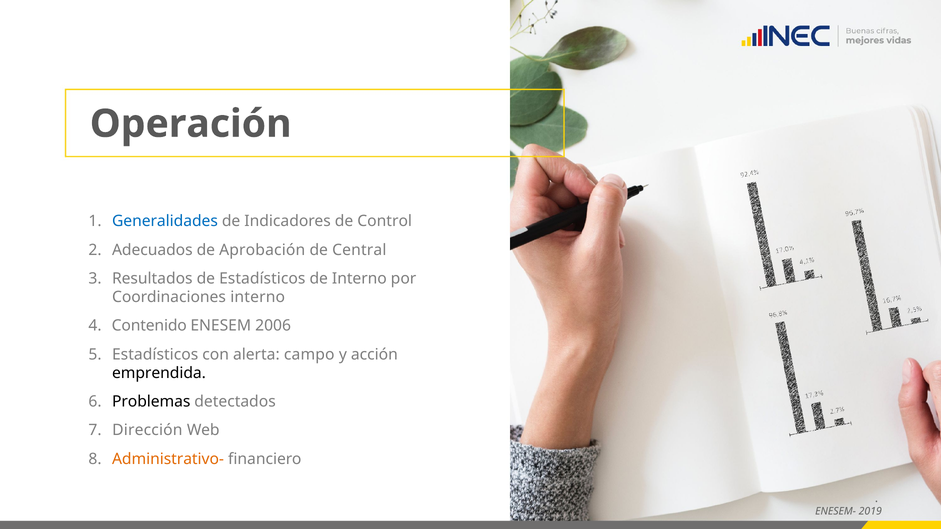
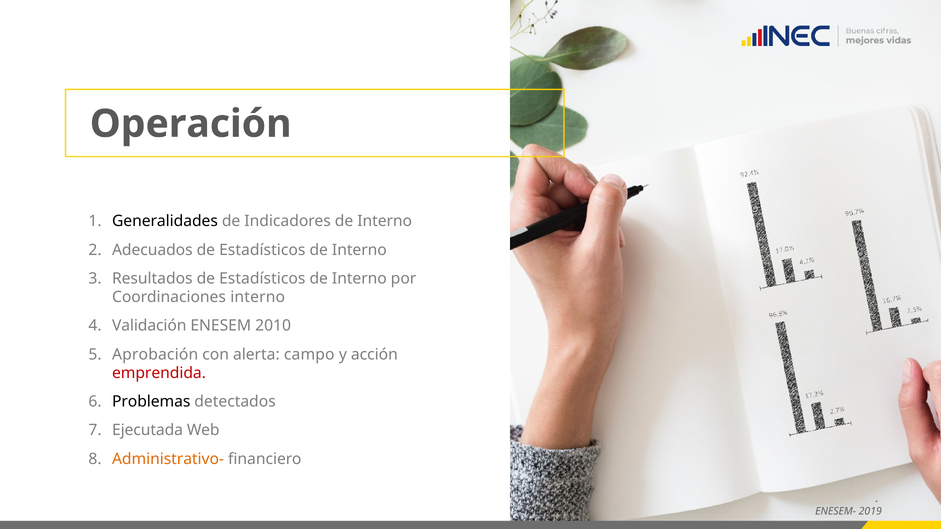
Generalidades colour: blue -> black
Indicadores de Control: Control -> Interno
Aprobación at (262, 250): Aprobación -> Estadísticos
Central at (359, 250): Central -> Interno
Contenido: Contenido -> Validación
2006: 2006 -> 2010
Estadísticos at (155, 355): Estadísticos -> Aprobación
emprendida colour: black -> red
Dirección: Dirección -> Ejecutada
